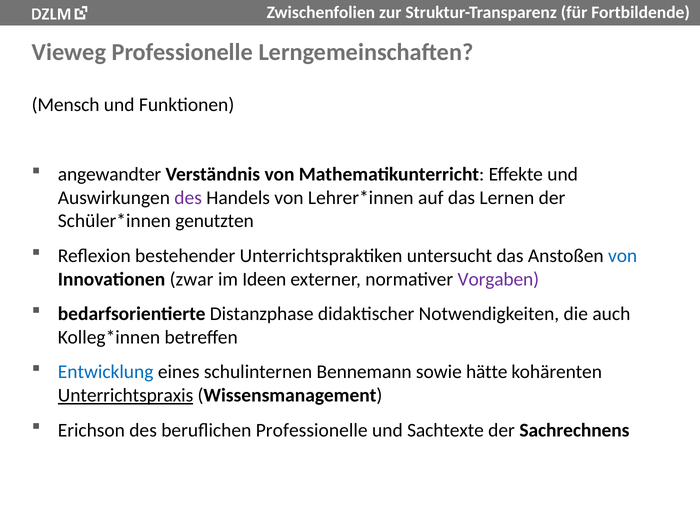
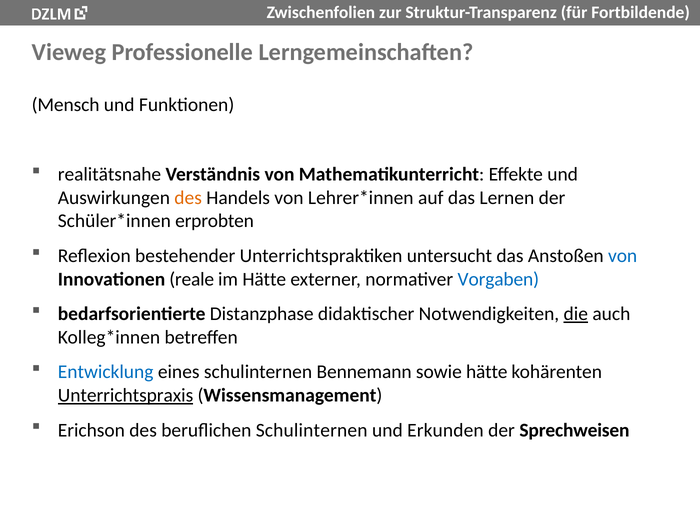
angewandter: angewandter -> realitätsnahe
des at (188, 198) colour: purple -> orange
genutzten: genutzten -> erprobten
zwar: zwar -> reale
im Ideen: Ideen -> Hätte
Vorgaben colour: purple -> blue
die underline: none -> present
beruflichen Professionelle: Professionelle -> Schulinternen
Sachtexte: Sachtexte -> Erkunden
Sachrechnens: Sachrechnens -> Sprechweisen
